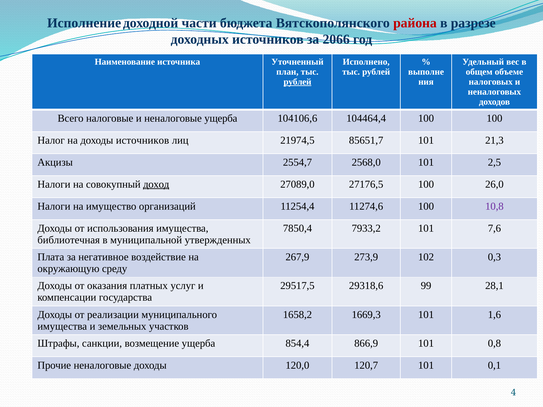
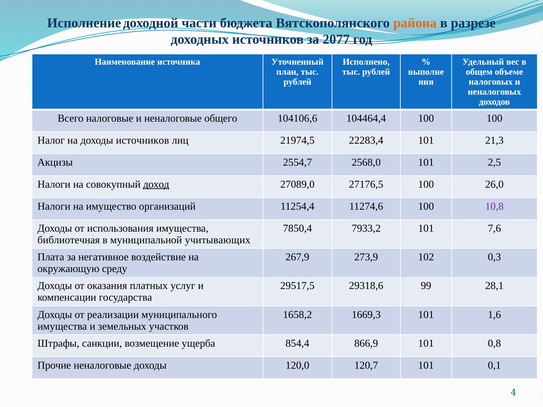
района colour: red -> orange
2066: 2066 -> 2077
рублей at (297, 82) underline: present -> none
неналоговые ущерба: ущерба -> общего
85651,7: 85651,7 -> 22283,4
утвержденных: утвержденных -> учитывающих
